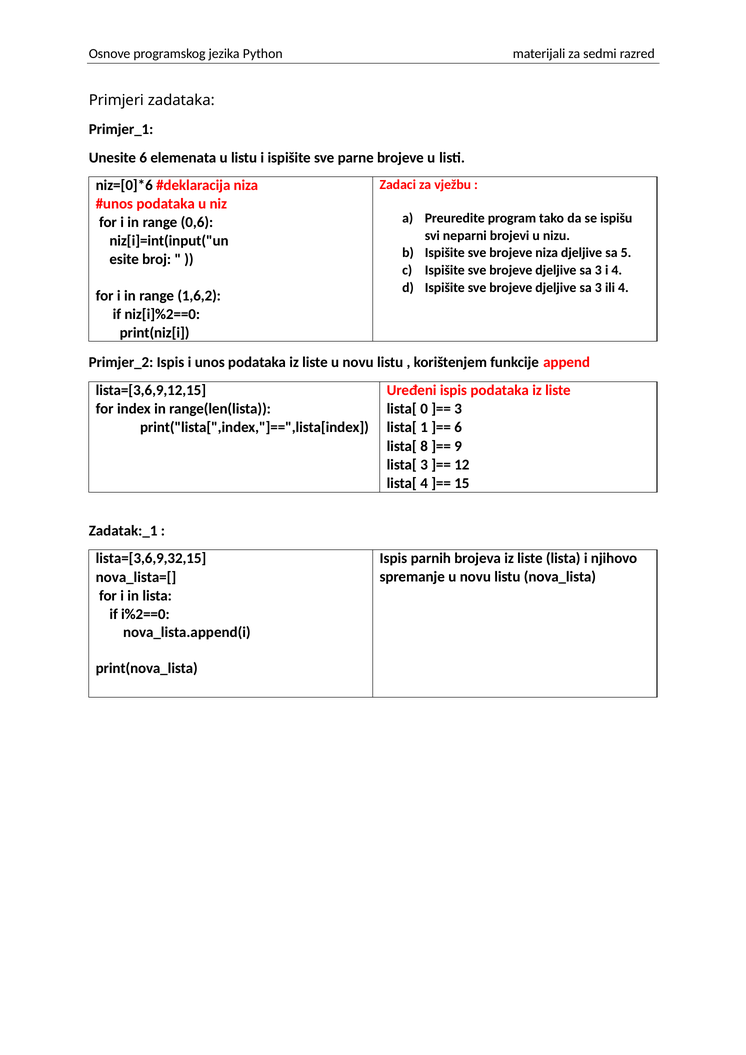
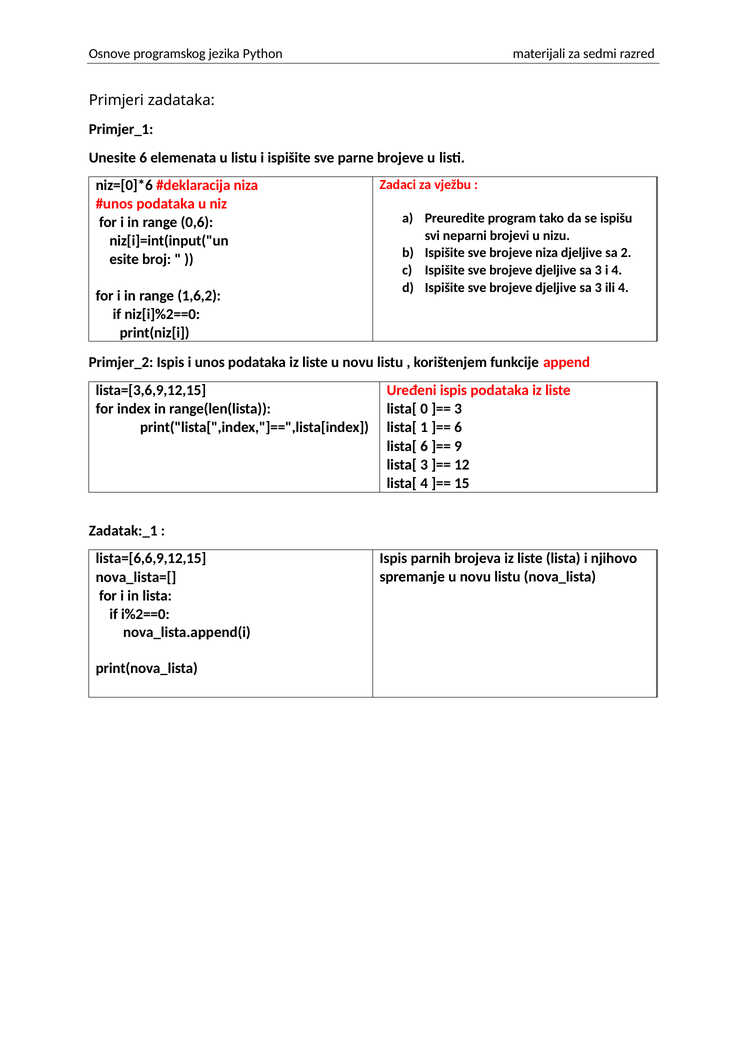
5: 5 -> 2
lista[ 8: 8 -> 6
lista=[3,6,9,32,15: lista=[3,6,9,32,15 -> lista=[6,6,9,12,15
